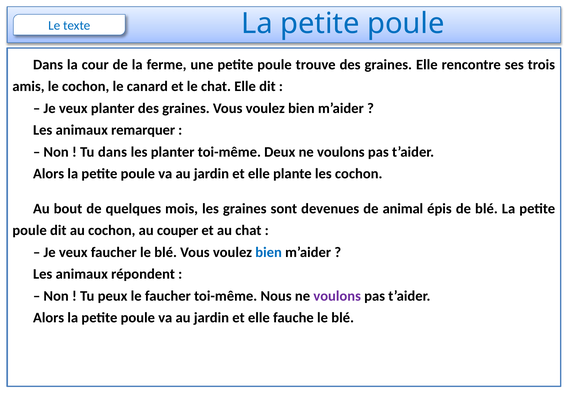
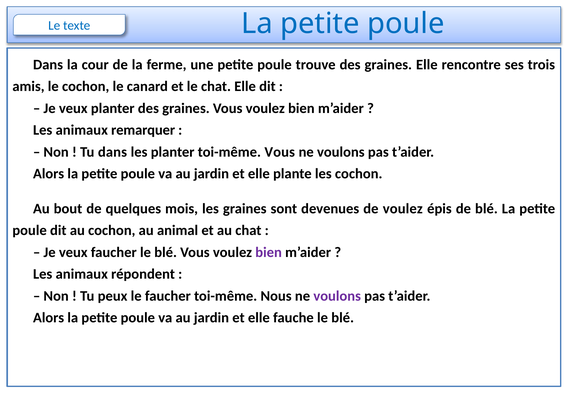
toi-même Deux: Deux -> Vous
de animal: animal -> voulez
couper: couper -> animal
bien at (269, 253) colour: blue -> purple
